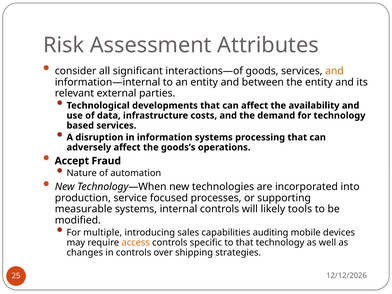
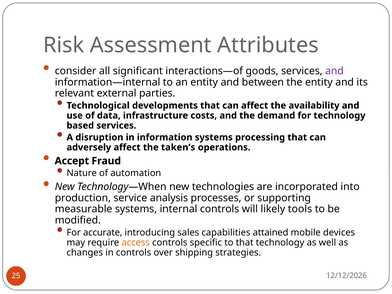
and at (334, 71) colour: orange -> purple
goods’s: goods’s -> taken’s
focused: focused -> analysis
multiple: multiple -> accurate
auditing: auditing -> attained
